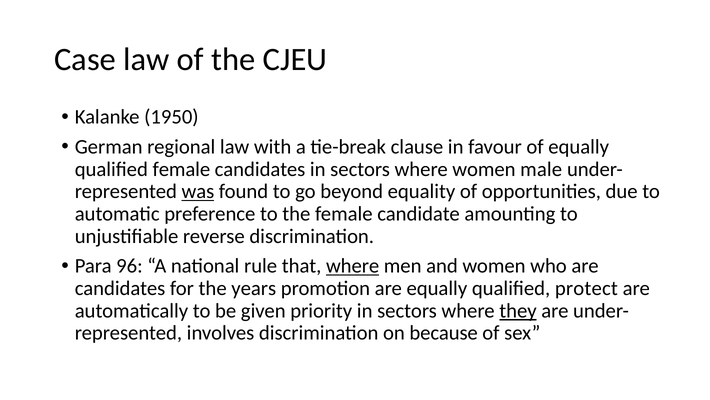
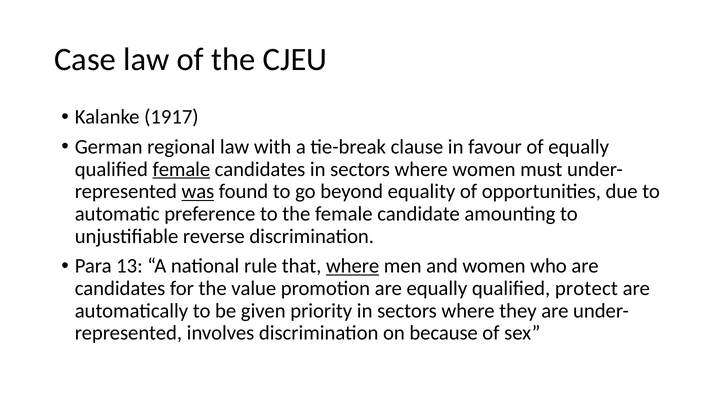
1950: 1950 -> 1917
female at (181, 169) underline: none -> present
male: male -> must
96: 96 -> 13
years: years -> value
they underline: present -> none
